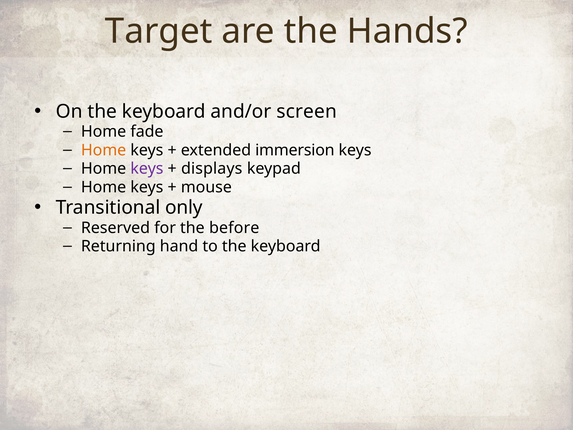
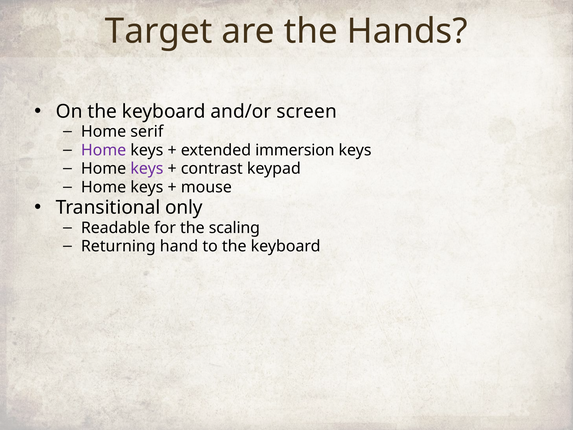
fade: fade -> serif
Home at (104, 150) colour: orange -> purple
displays: displays -> contrast
Reserved: Reserved -> Readable
before: before -> scaling
